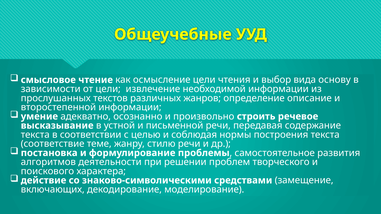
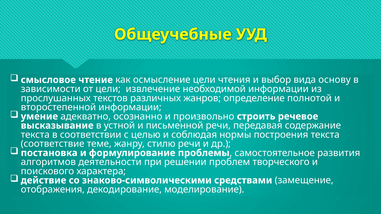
описание: описание -> полнотой
включающих: включающих -> отображения
